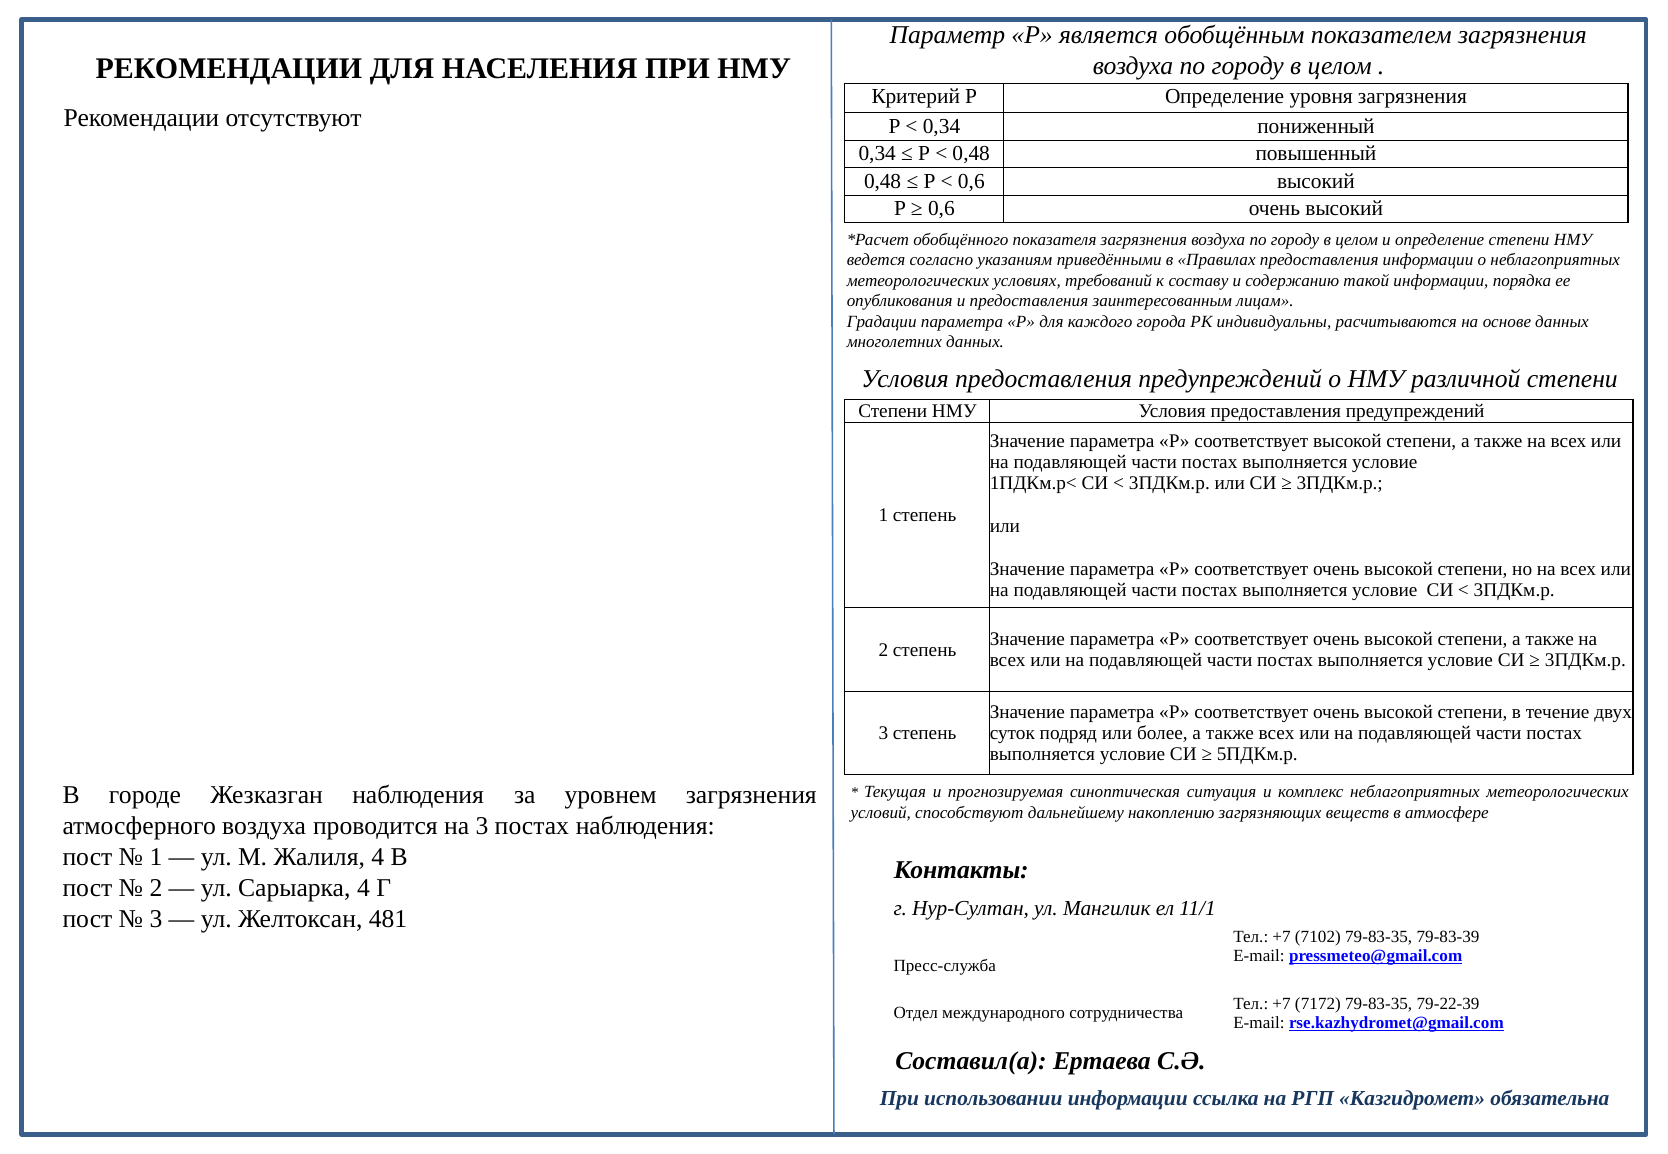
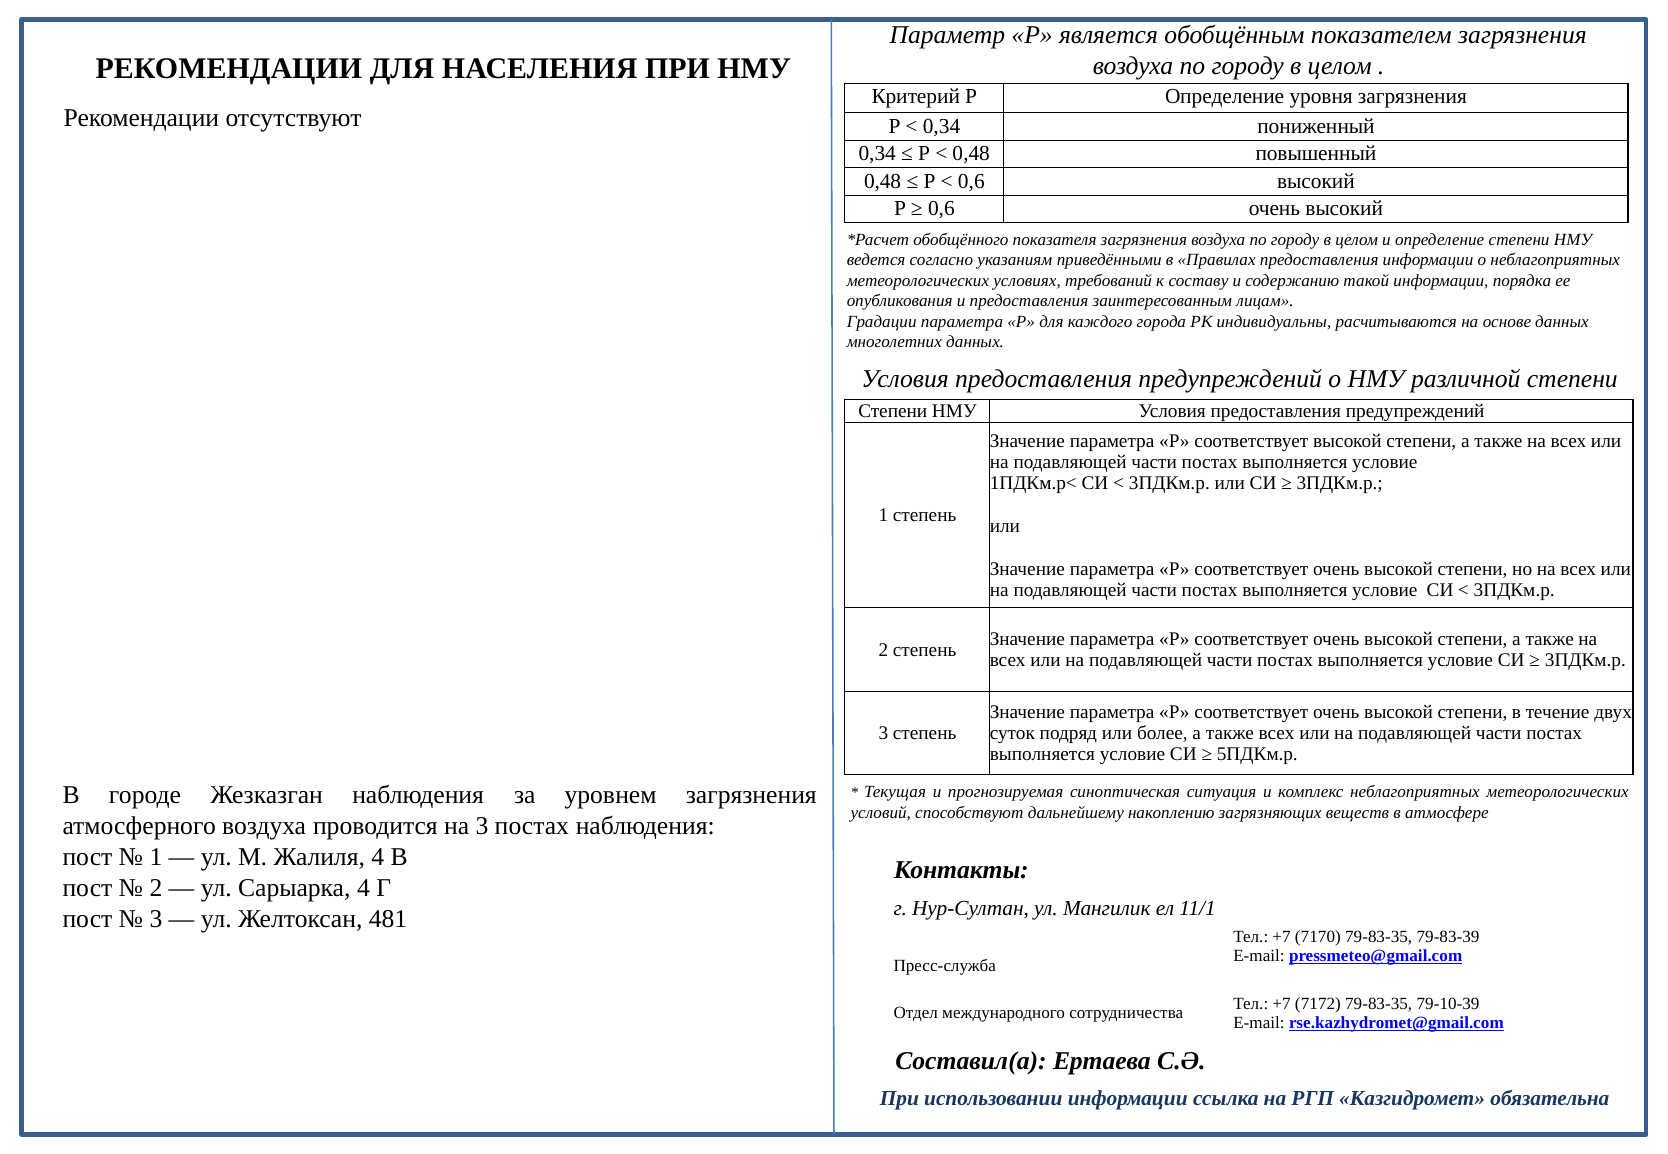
7102: 7102 -> 7170
79-22-39: 79-22-39 -> 79-10-39
